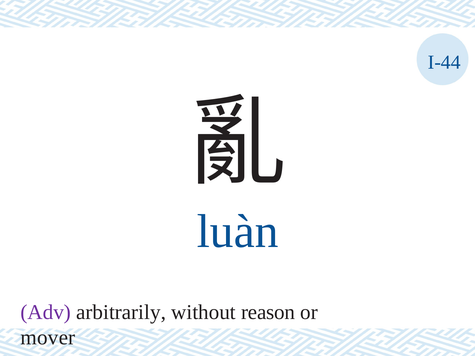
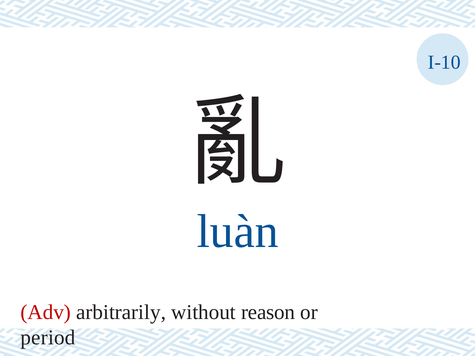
I-44: I-44 -> I-10
Adv colour: purple -> red
mover: mover -> period
